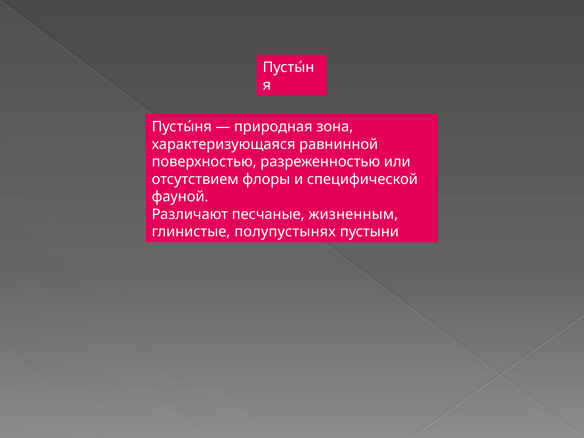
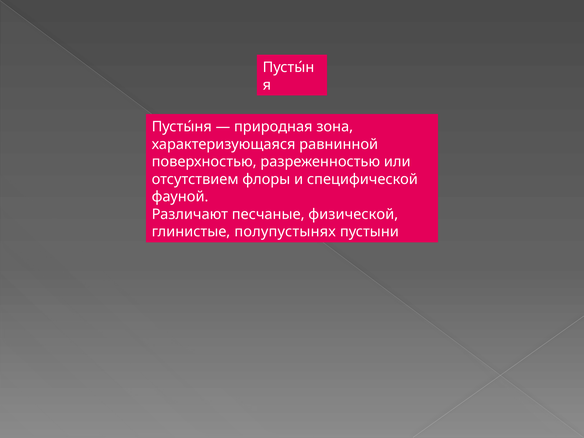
жизненным: жизненным -> физической
